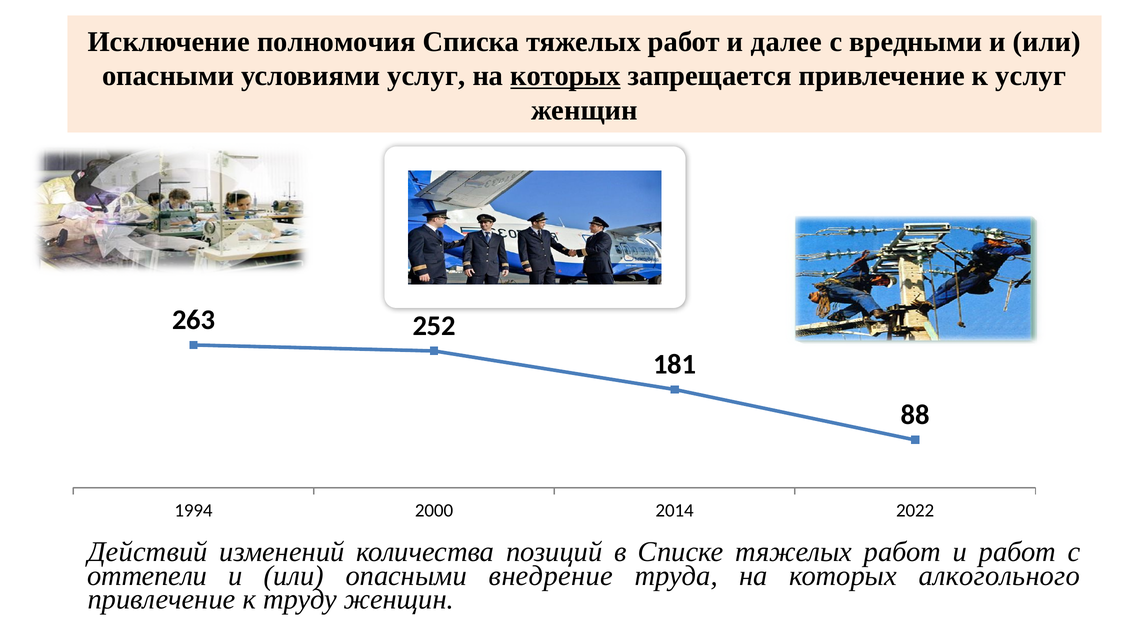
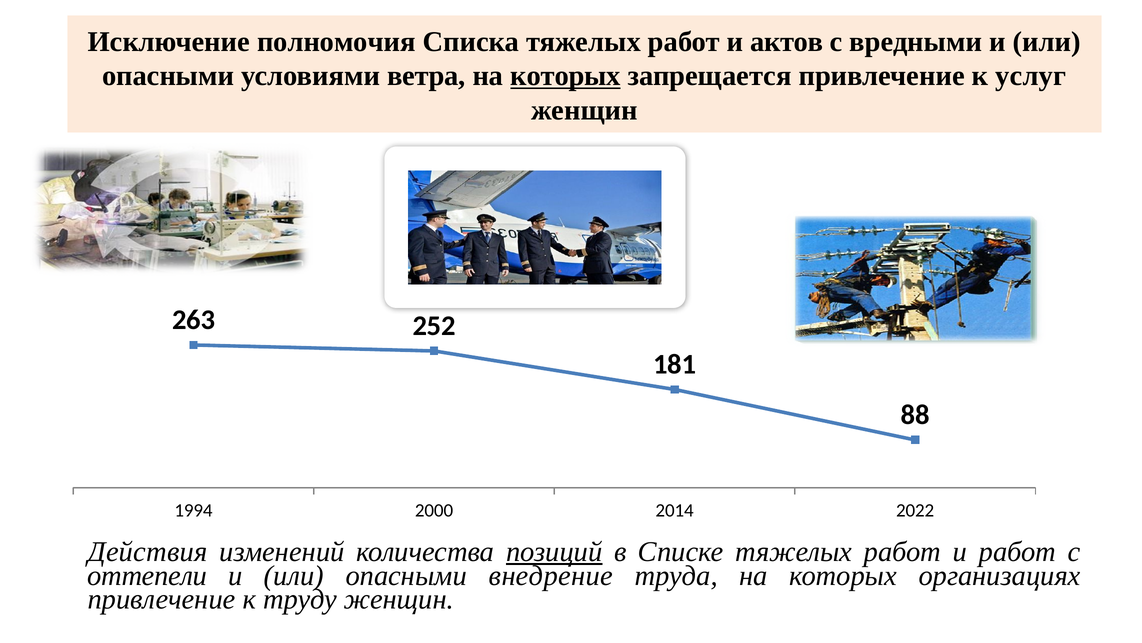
далее: далее -> актов
условиями услуг: услуг -> ветра
Действий: Действий -> Действия
позиций underline: none -> present
алкогольного: алкогольного -> организациях
